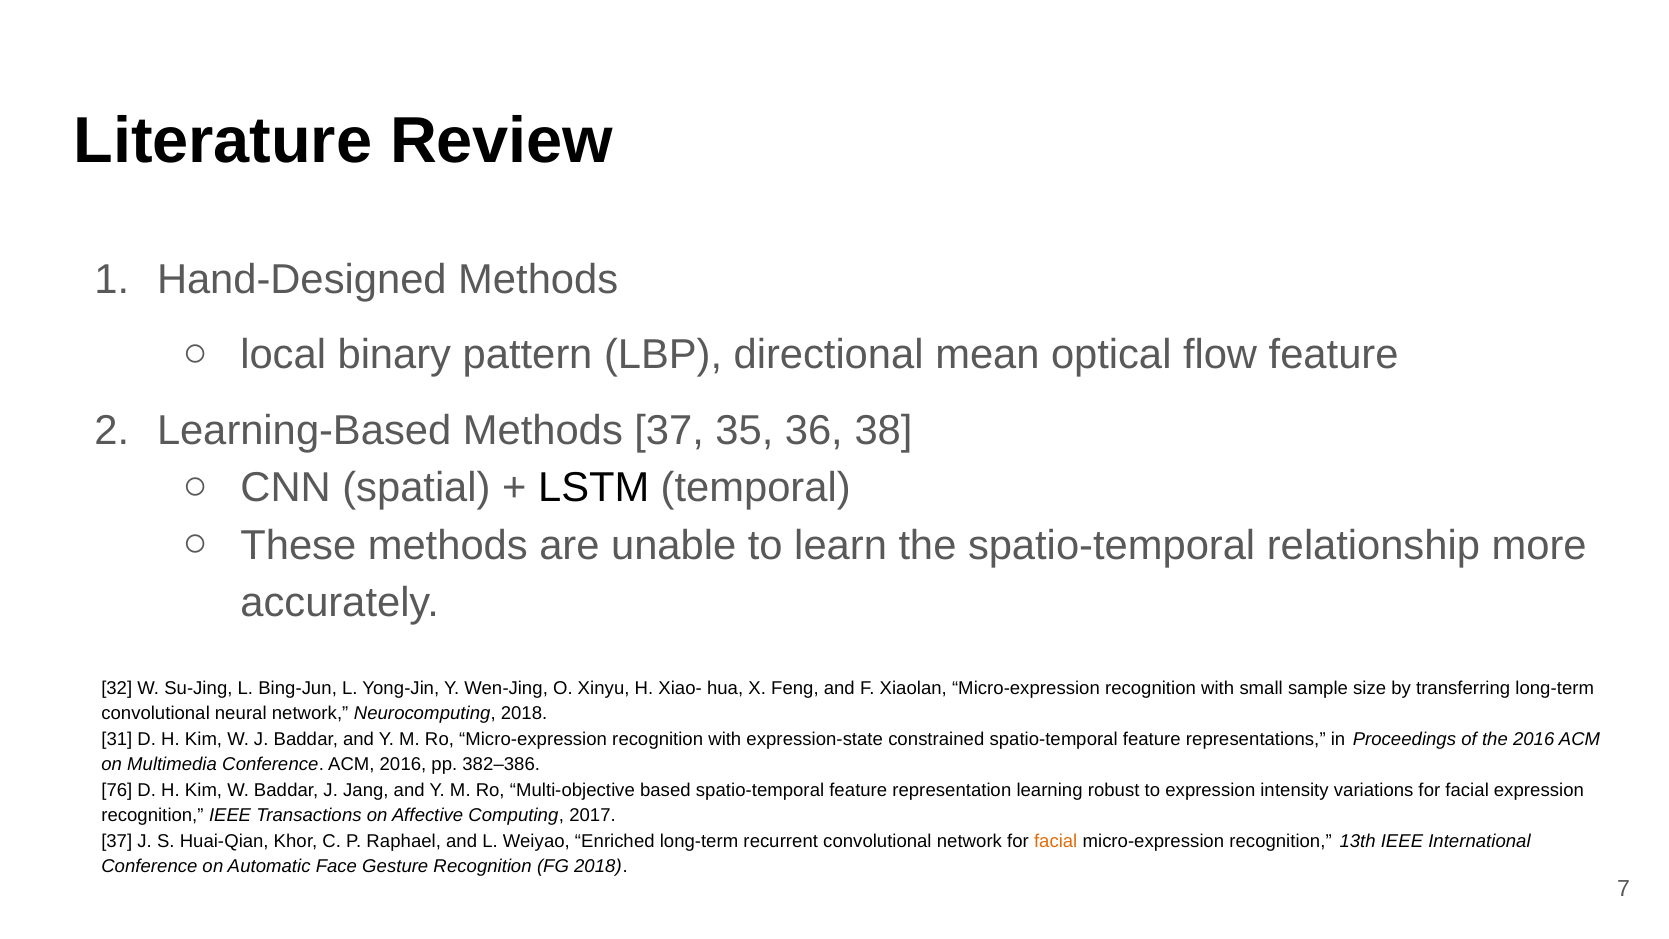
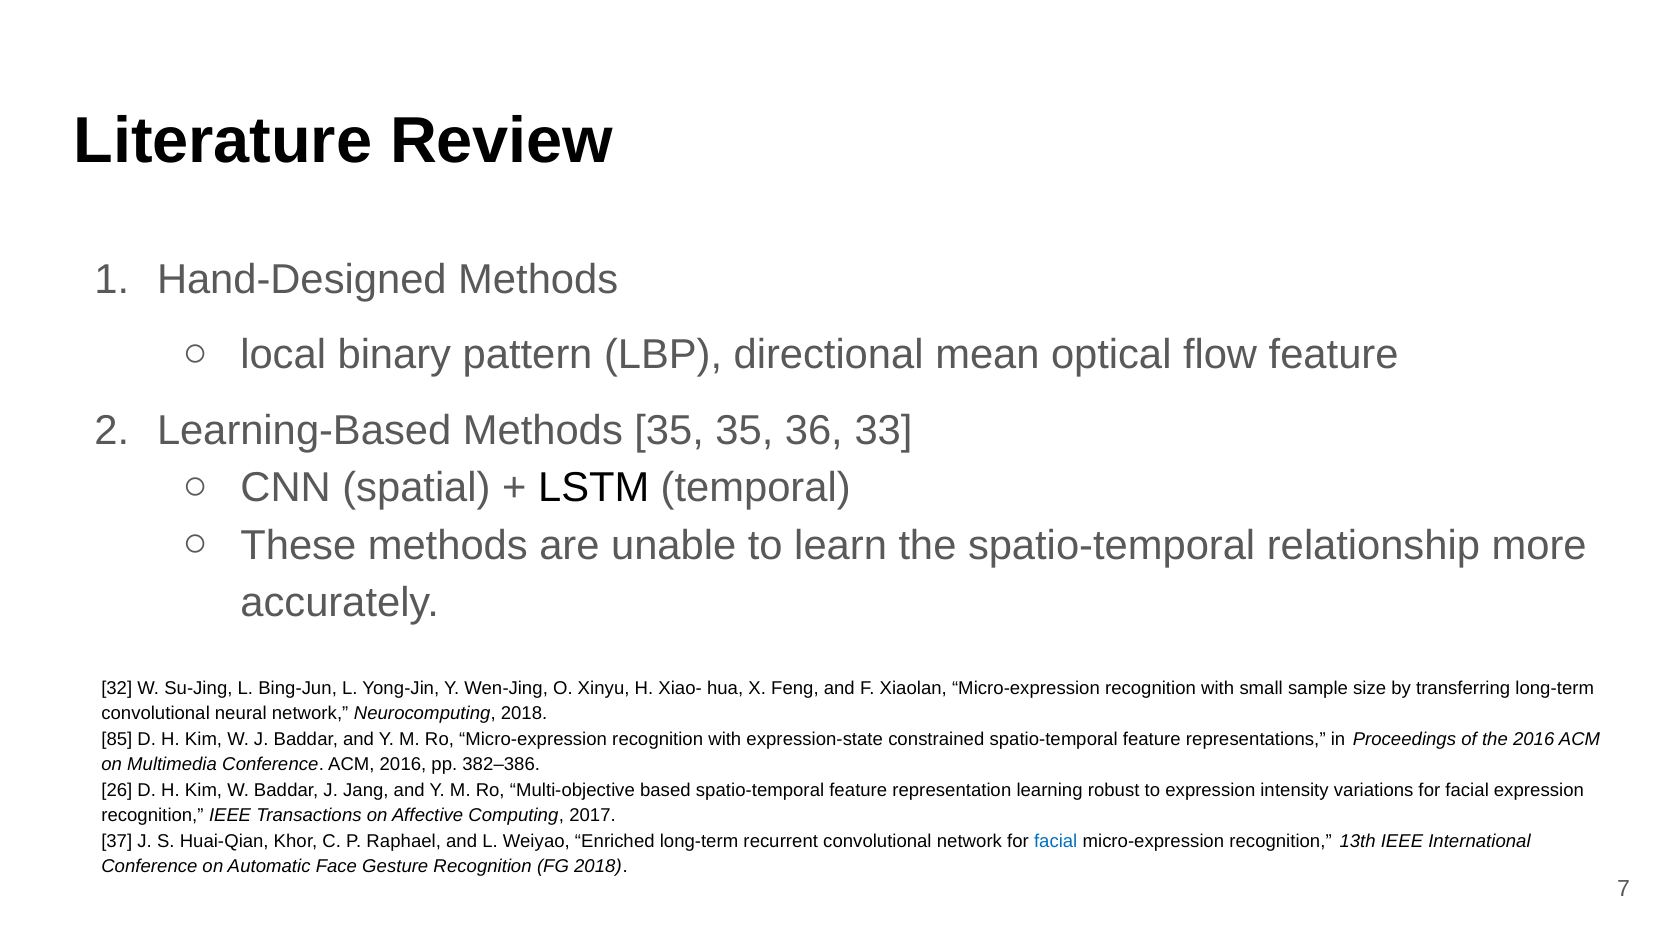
Methods 37: 37 -> 35
38: 38 -> 33
31: 31 -> 85
76: 76 -> 26
facial at (1056, 841) colour: orange -> blue
